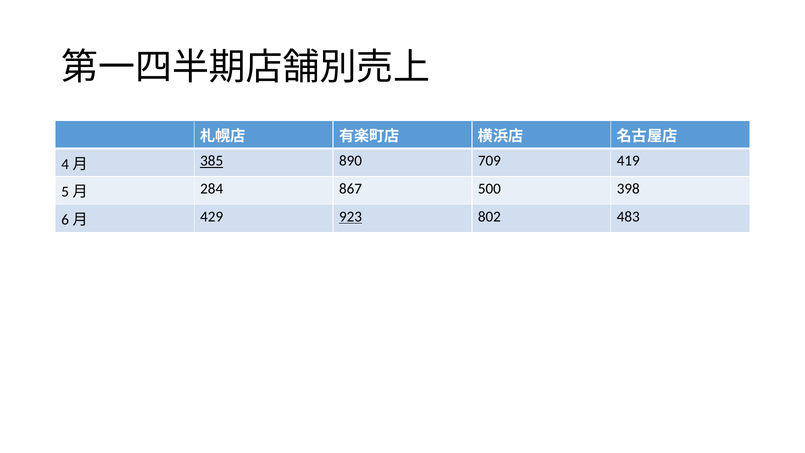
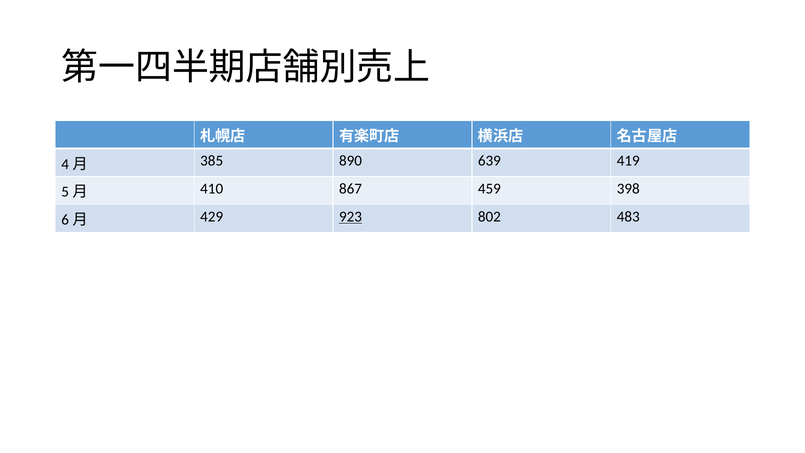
385 underline: present -> none
709: 709 -> 639
284: 284 -> 410
500: 500 -> 459
